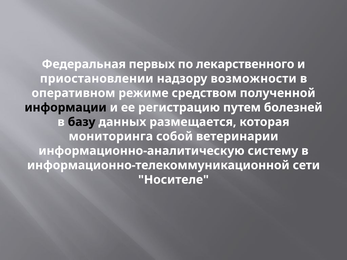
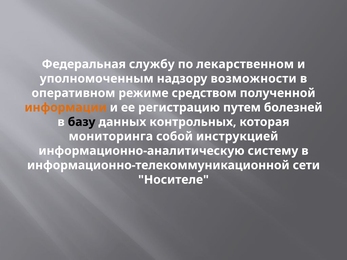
первых: первых -> службу
лекарственного: лекарственного -> лекарственном
приостановлении: приостановлении -> уполномоченным
информации colour: black -> orange
размещается: размещается -> контрольных
ветеринарии: ветеринарии -> инструкцией
